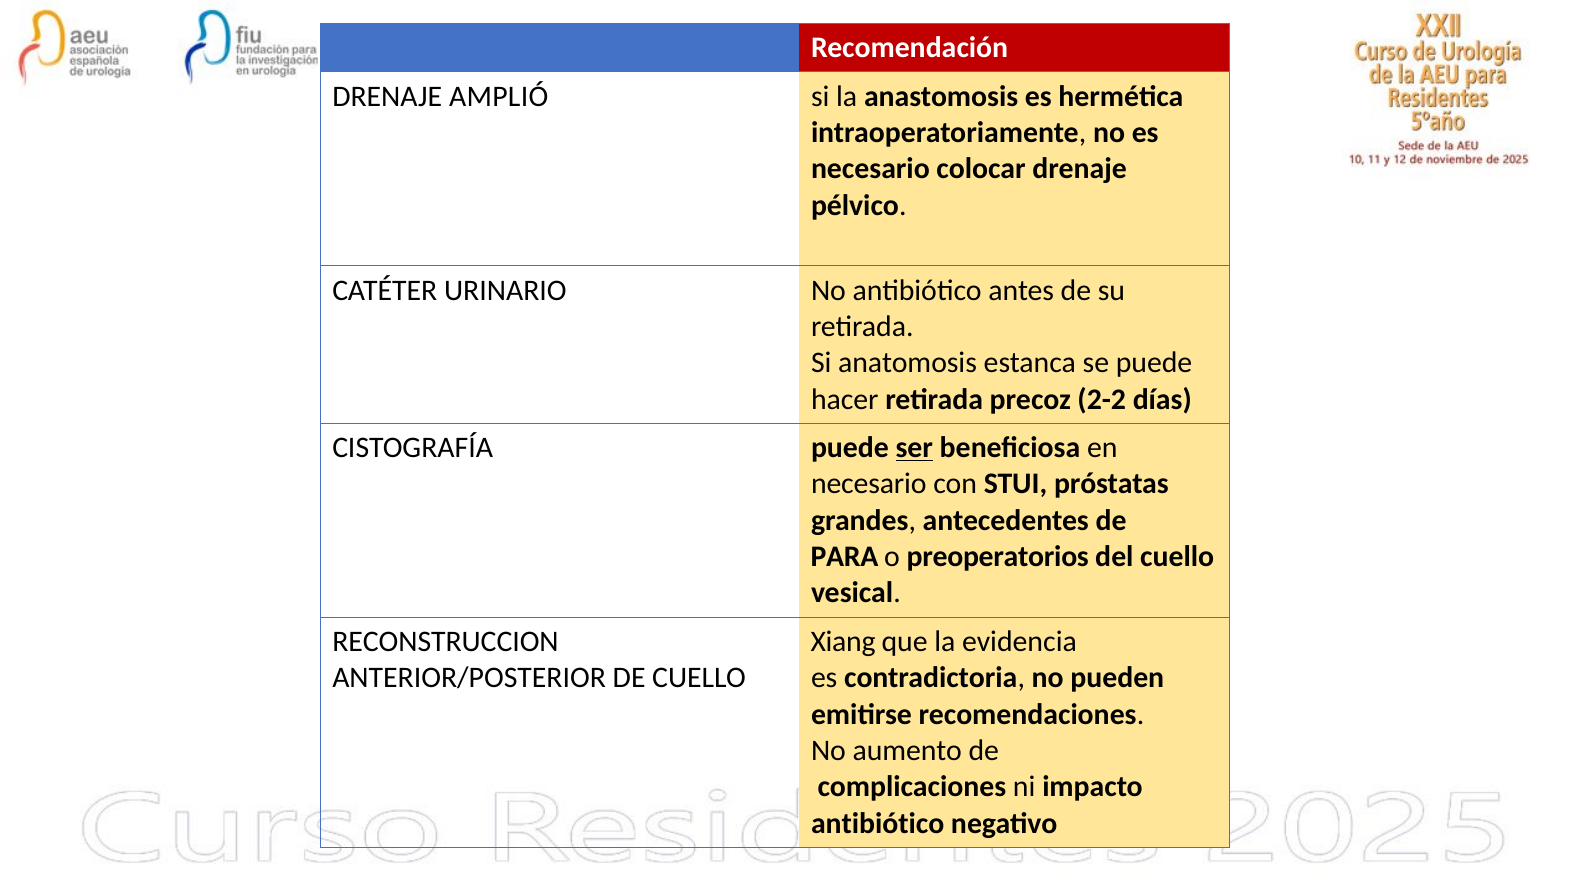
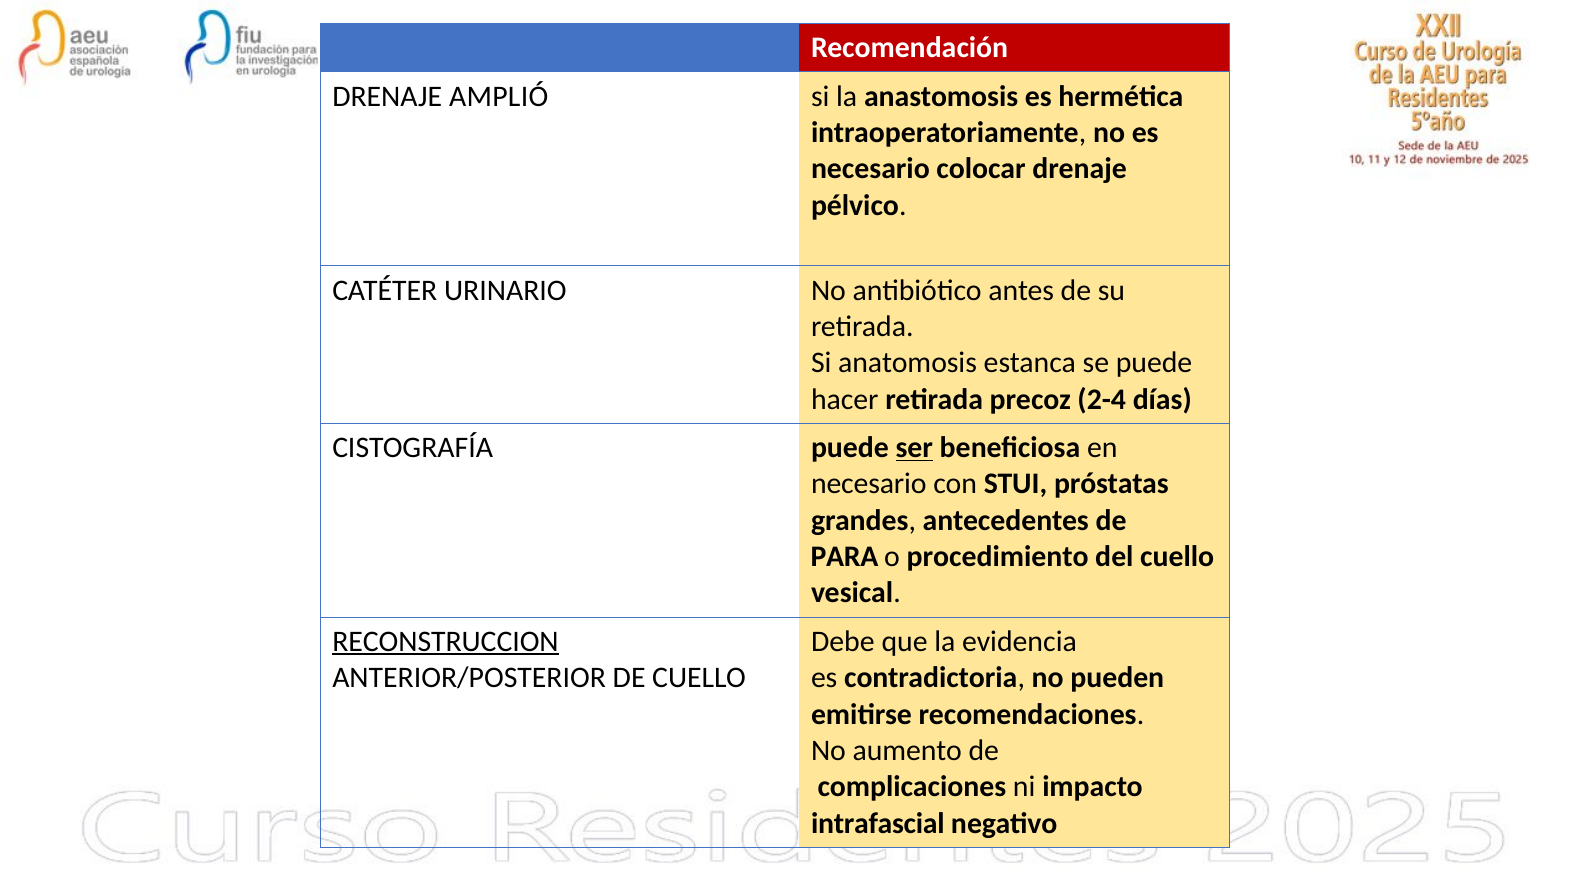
2-2: 2-2 -> 2-4
preoperatorios: preoperatorios -> procedimiento
RECONSTRUCCION underline: none -> present
Xiang: Xiang -> Debe
antibiótico at (878, 823): antibiótico -> intrafascial
